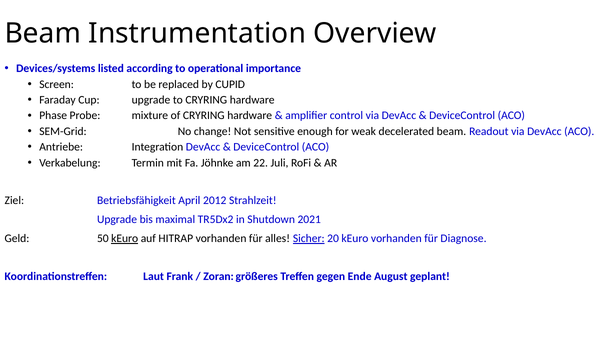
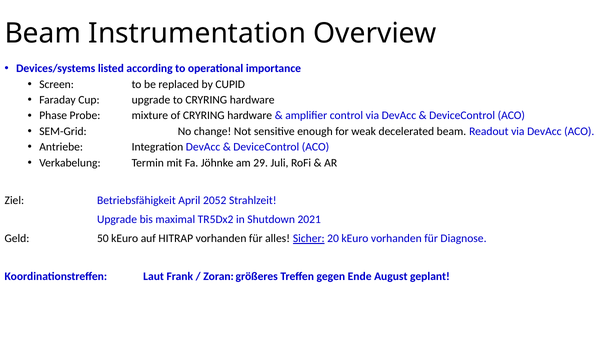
22: 22 -> 29
2012: 2012 -> 2052
kEuro at (125, 238) underline: present -> none
